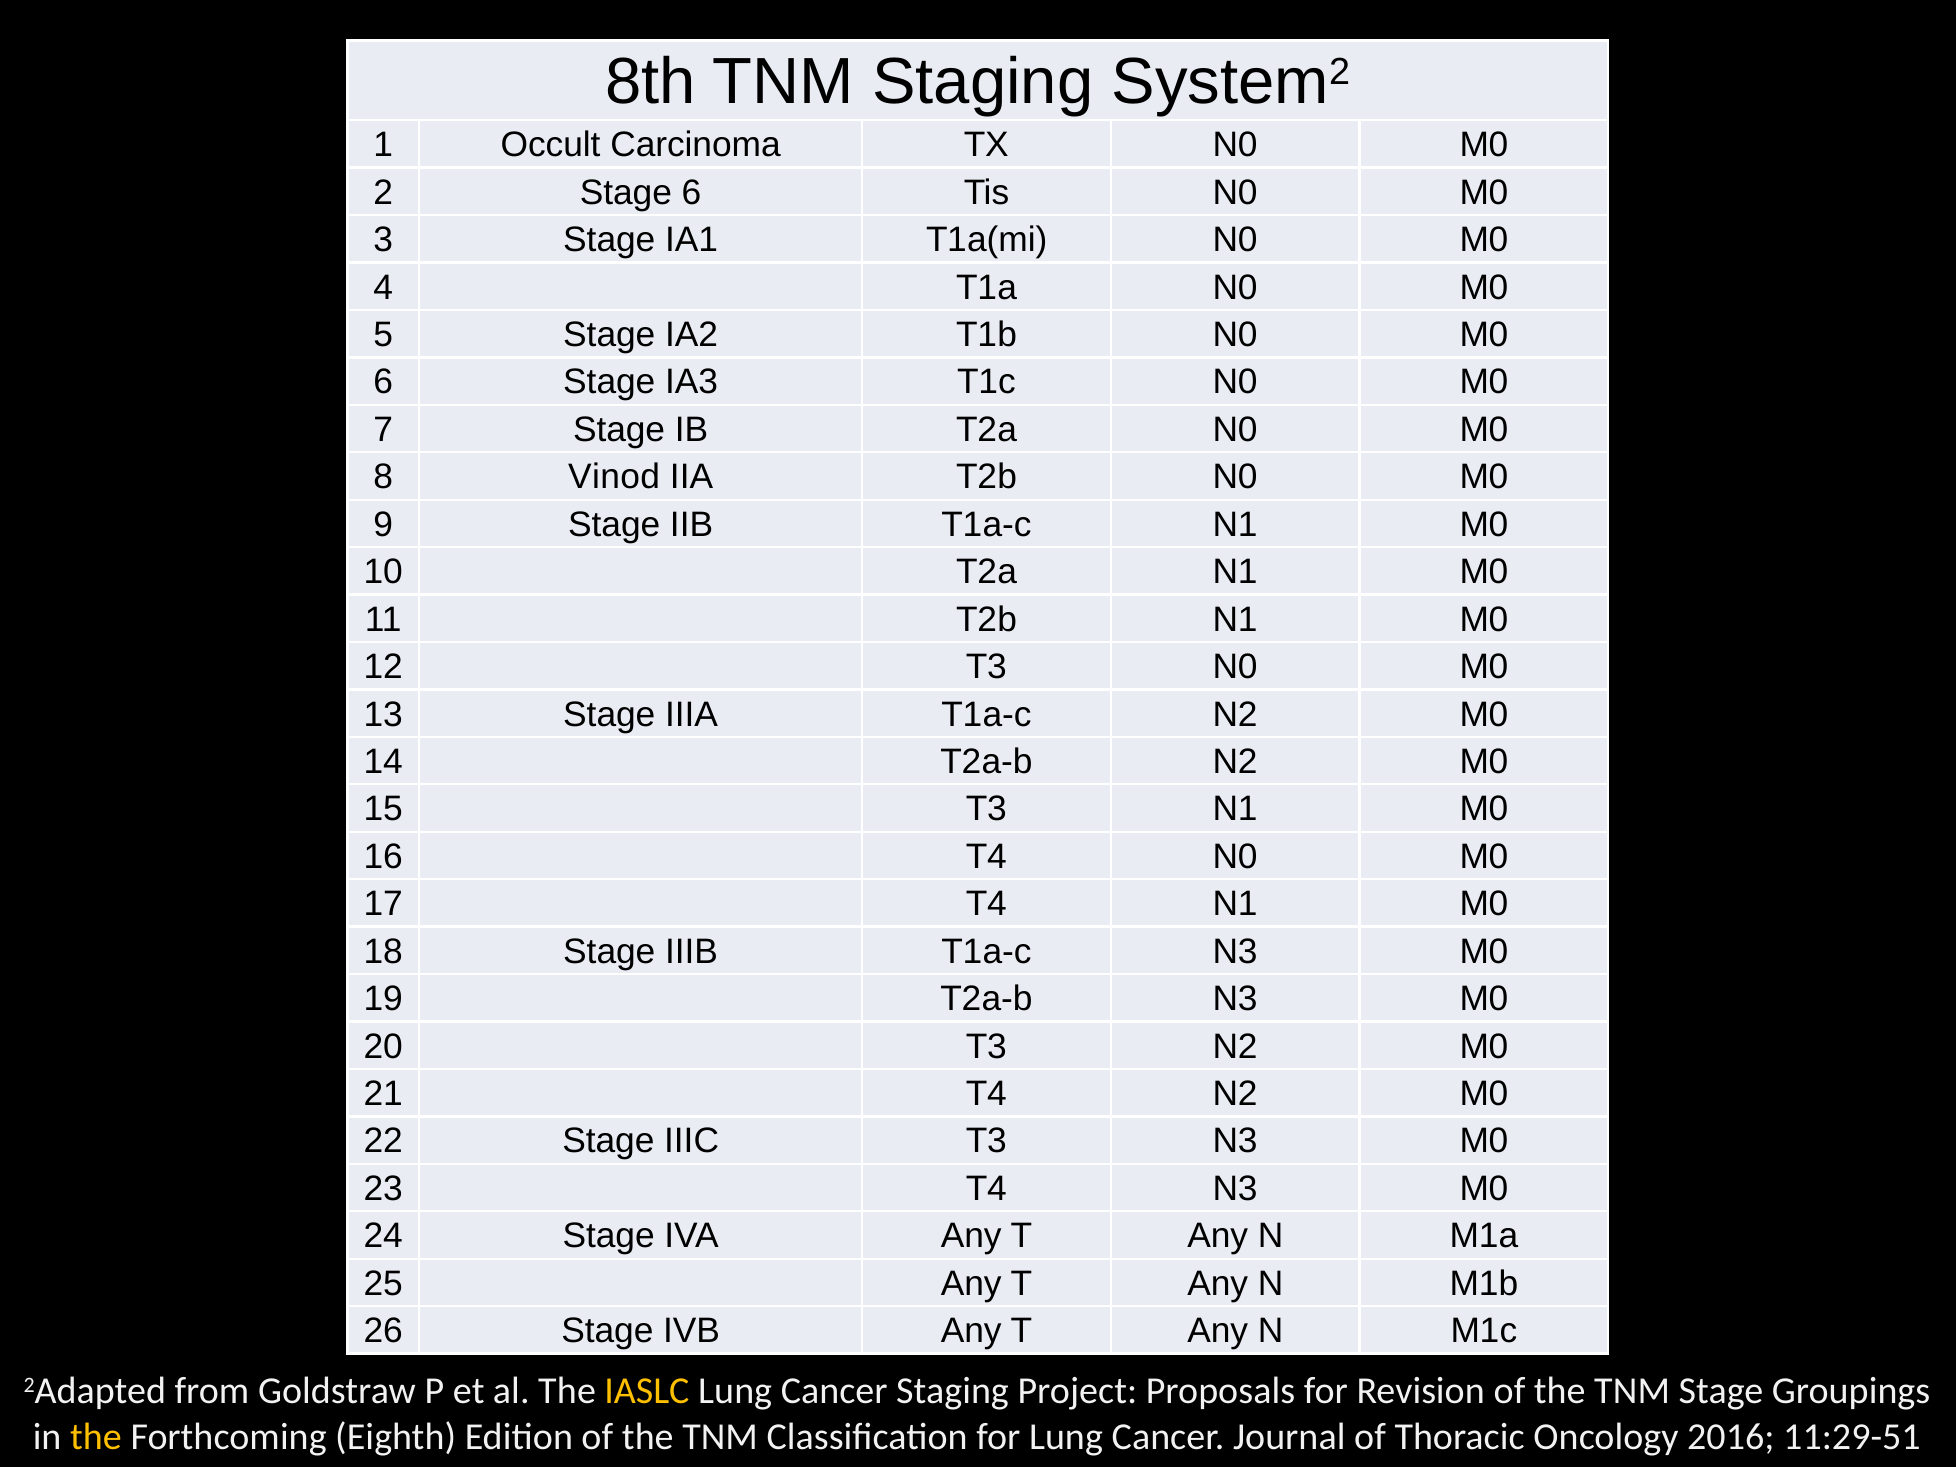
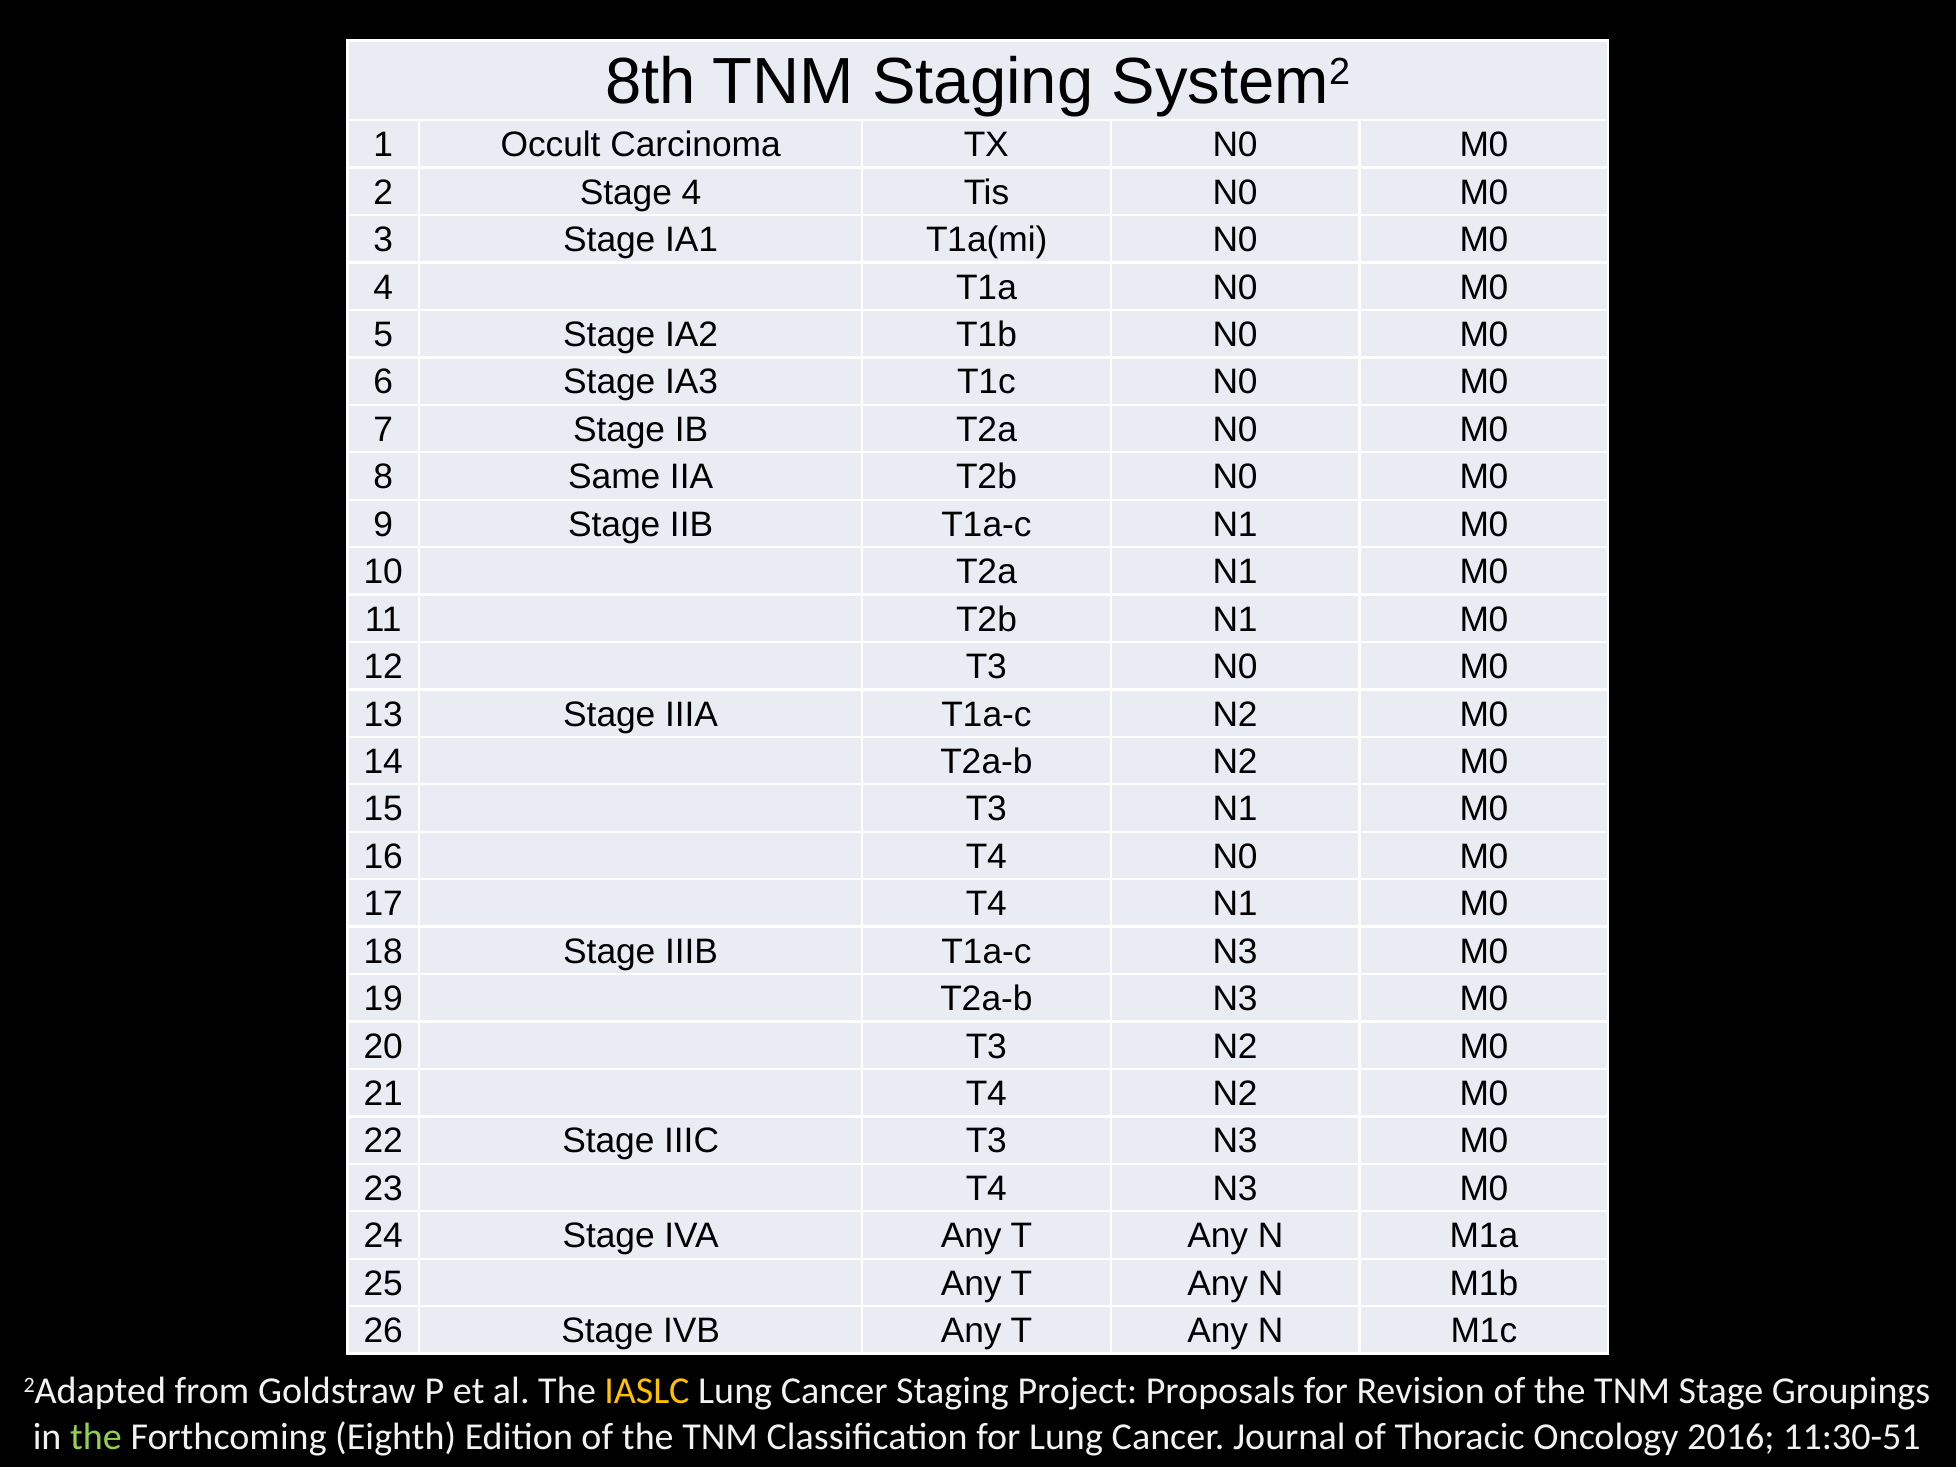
Stage 6: 6 -> 4
Vinod: Vinod -> Same
the at (96, 1437) colour: yellow -> light green
11:29-51: 11:29-51 -> 11:30-51
